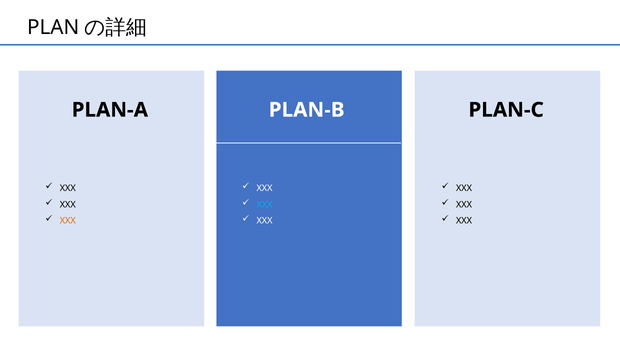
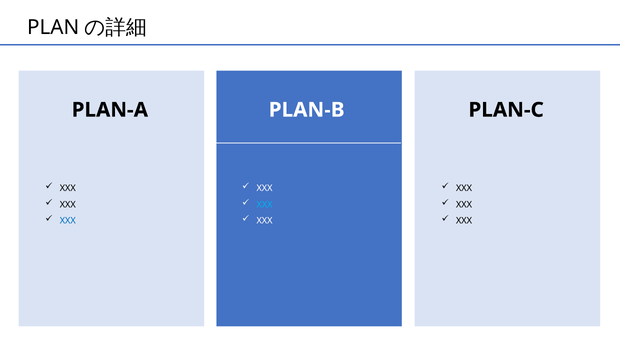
XXX at (68, 221) colour: orange -> blue
